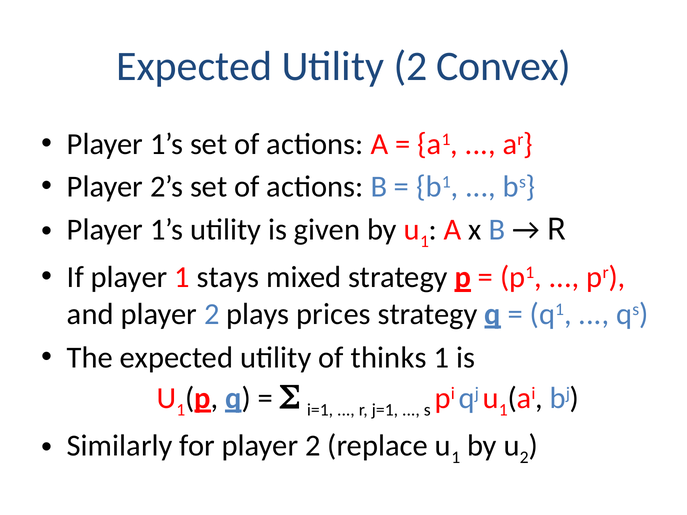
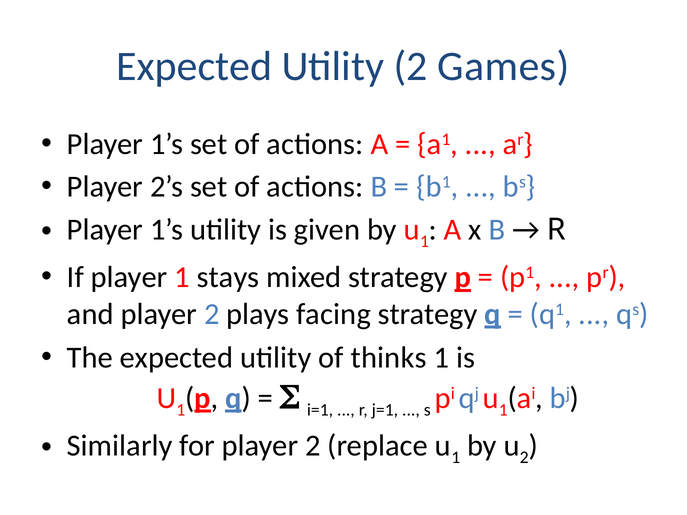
Convex: Convex -> Games
prices: prices -> facing
